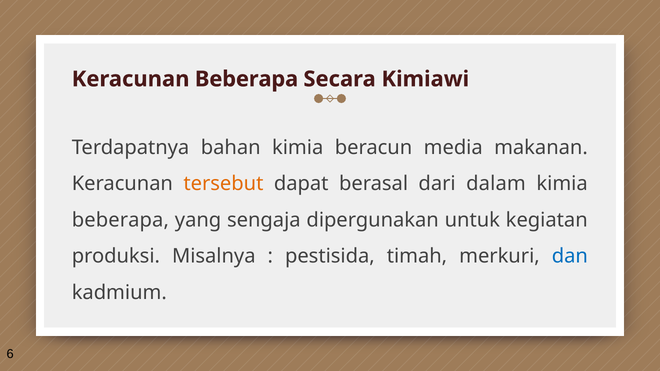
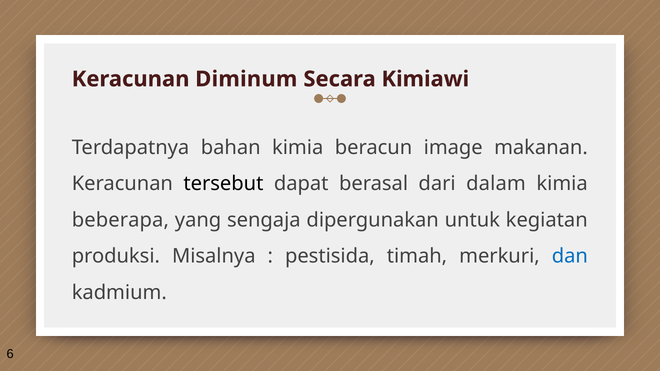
Keracunan Beberapa: Beberapa -> Diminum
media: media -> image
tersebut colour: orange -> black
